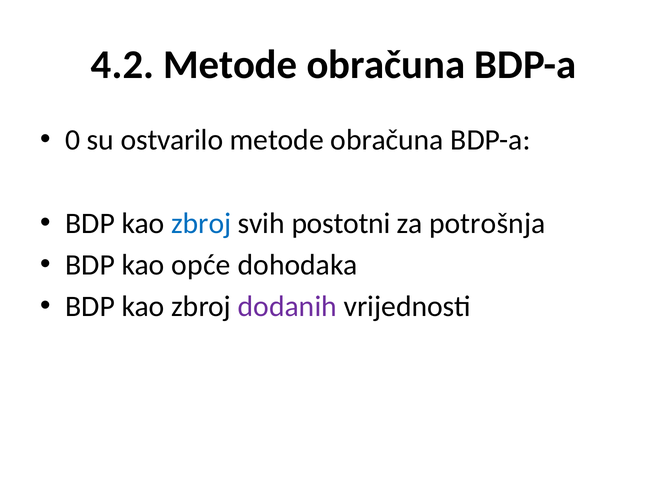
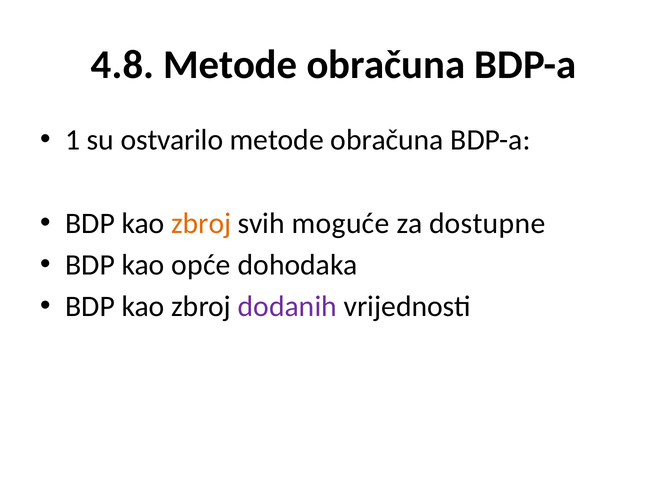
4.2: 4.2 -> 4.8
0: 0 -> 1
zbroj at (201, 223) colour: blue -> orange
postotni: postotni -> moguće
potrošnja: potrošnja -> dostupne
